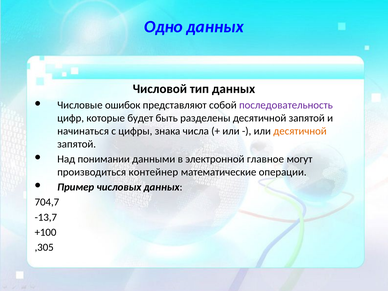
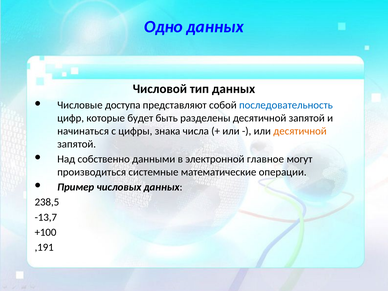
ошибок: ошибок -> доступа
последовательность colour: purple -> blue
понимании: понимании -> собственно
контейнер: контейнер -> системные
704,7: 704,7 -> 238,5
,305: ,305 -> ,191
